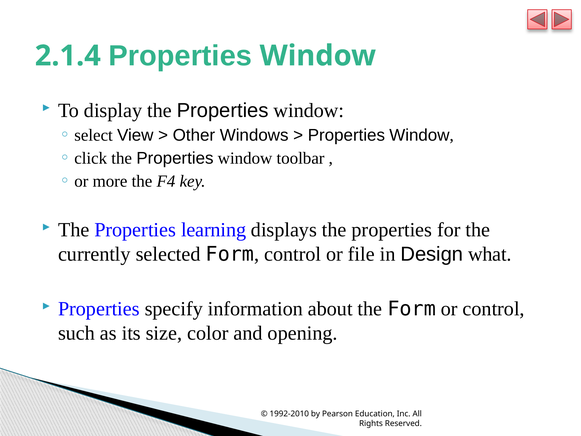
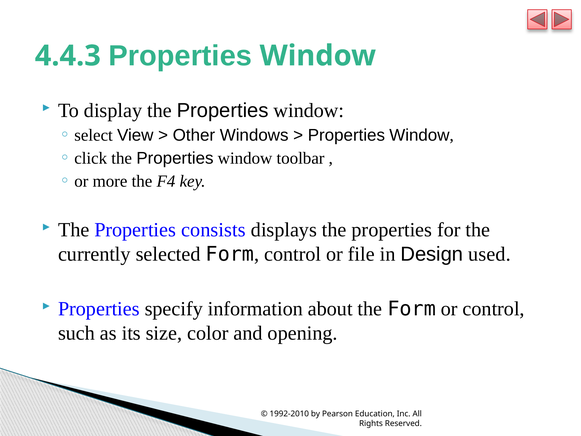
2.1.4: 2.1.4 -> 4.4.3
learning: learning -> consists
what: what -> used
